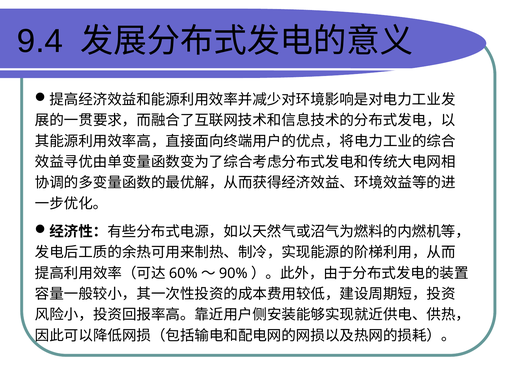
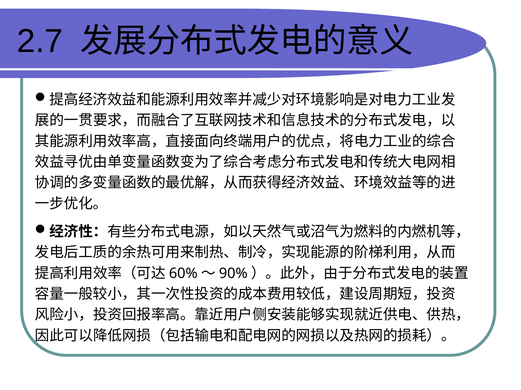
9.4: 9.4 -> 2.7
